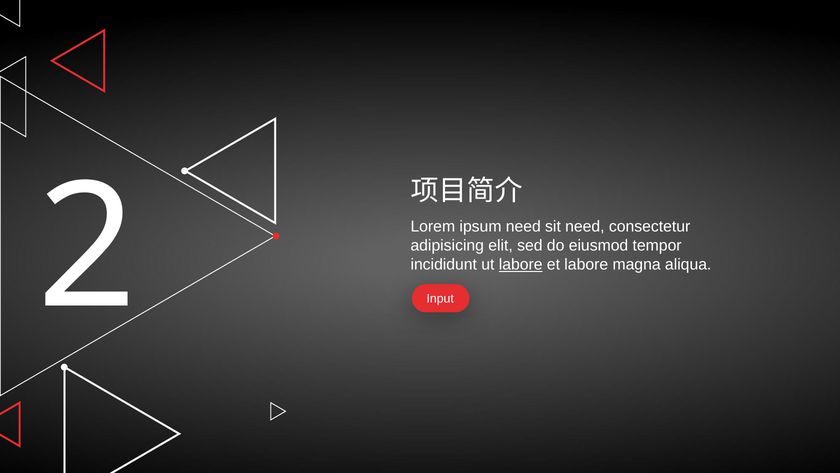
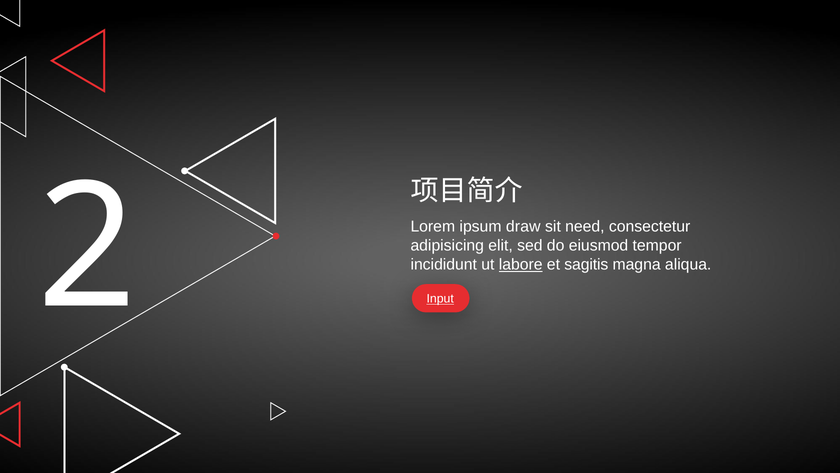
ipsum need: need -> draw
et labore: labore -> sagitis
Input underline: none -> present
